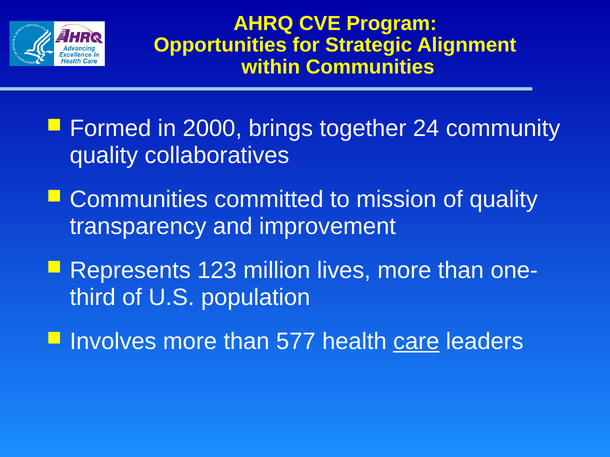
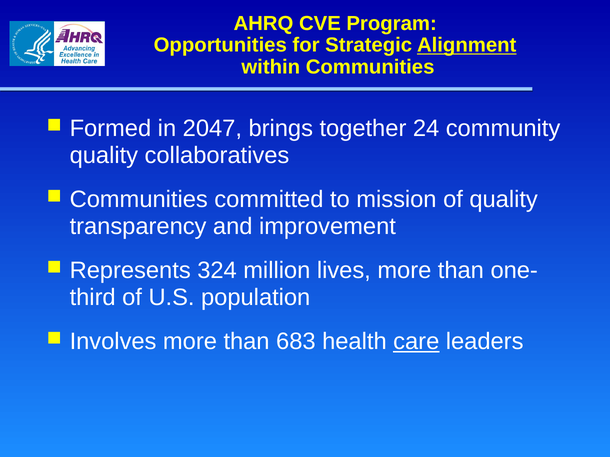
Alignment underline: none -> present
2000: 2000 -> 2047
123: 123 -> 324
577: 577 -> 683
